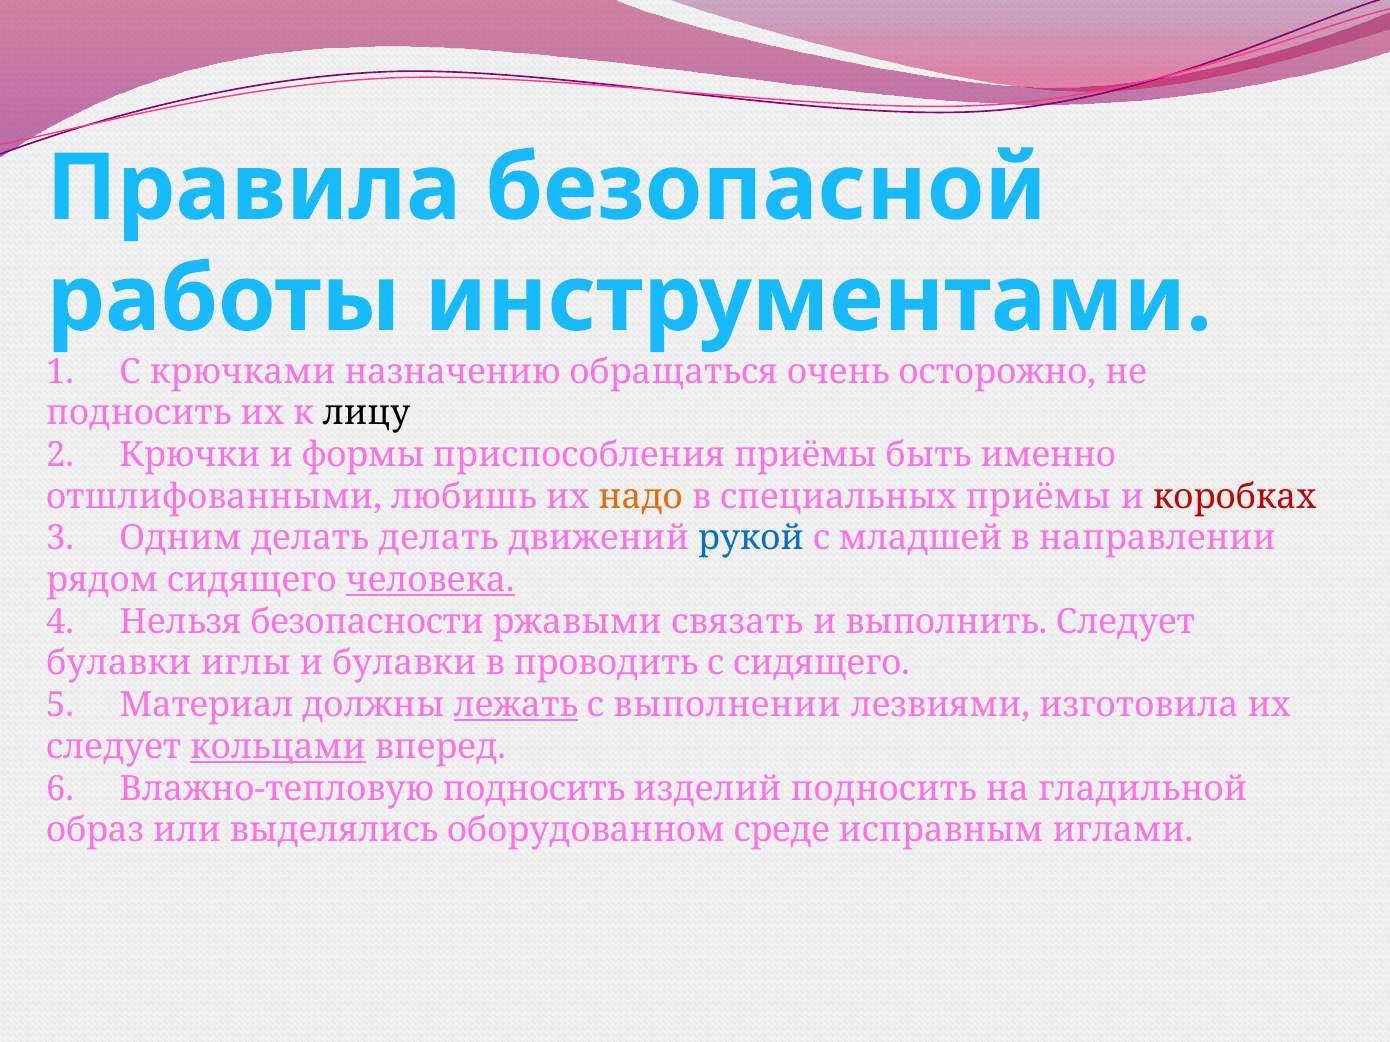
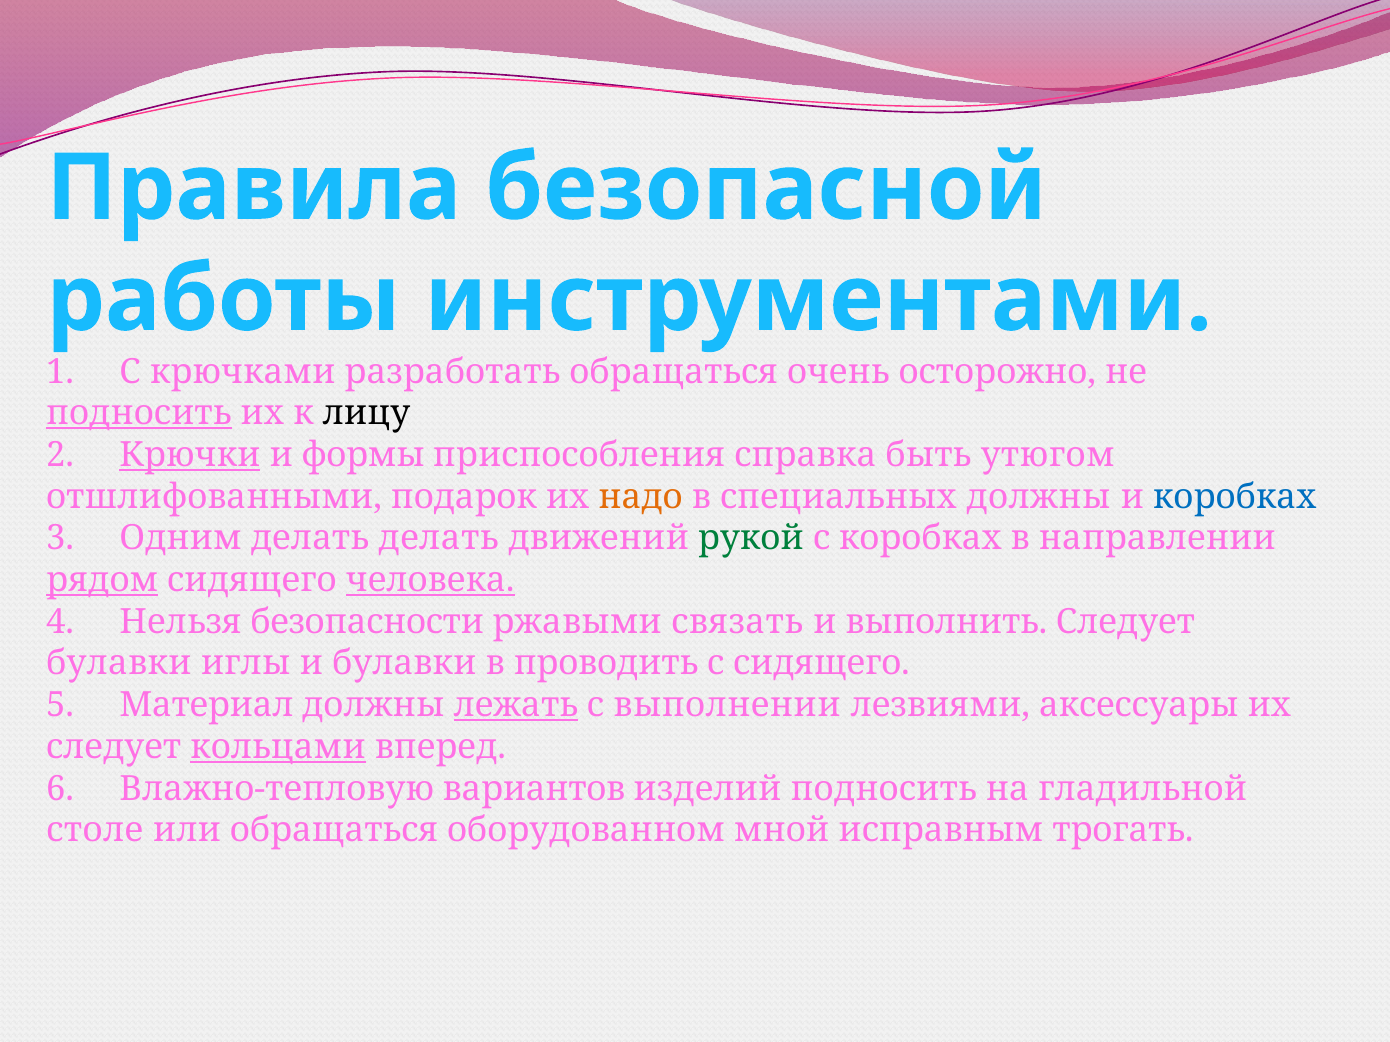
назначению: назначению -> разработать
подносить at (139, 414) underline: none -> present
Крючки underline: none -> present
приспособления приёмы: приёмы -> справка
именно: именно -> утюгом
любишь: любишь -> подарок
специальных приёмы: приёмы -> должны
коробках at (1235, 497) colour: red -> blue
рукой colour: blue -> green
с младшей: младшей -> коробках
рядом underline: none -> present
изготовила: изготовила -> аксессуары
Влажно-тепловую подносить: подносить -> вариантов
образ: образ -> столе
или выделялись: выделялись -> обращаться
среде: среде -> мной
иглами: иглами -> трогать
